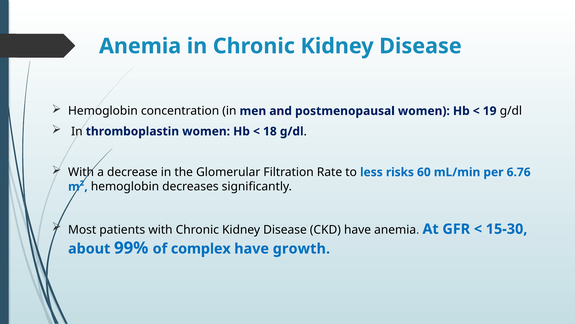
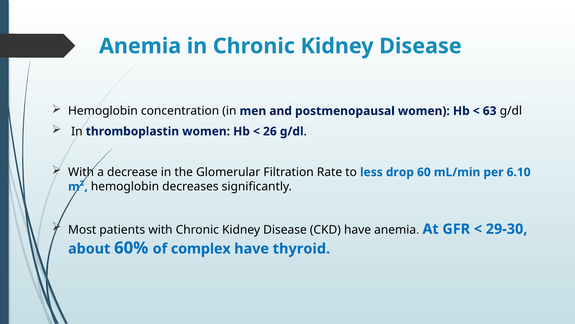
19: 19 -> 63
18: 18 -> 26
risks: risks -> drop
6.76: 6.76 -> 6.10
15-30: 15-30 -> 29-30
99%: 99% -> 60%
growth: growth -> thyroid
